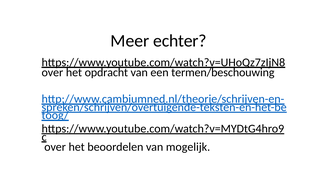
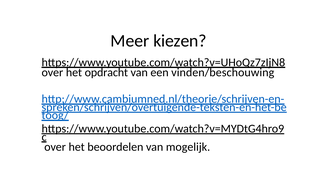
echter: echter -> kiezen
termen/beschouwing: termen/beschouwing -> vinden/beschouwing
